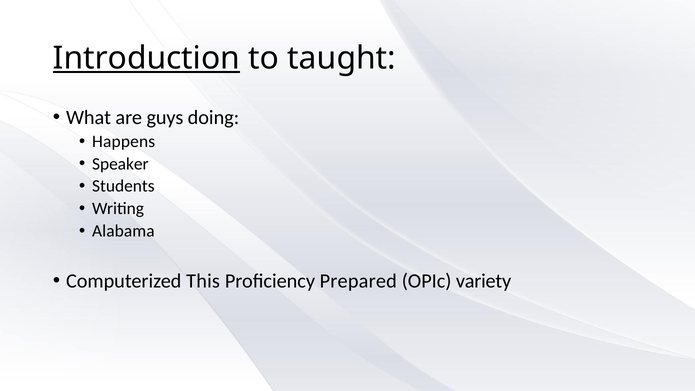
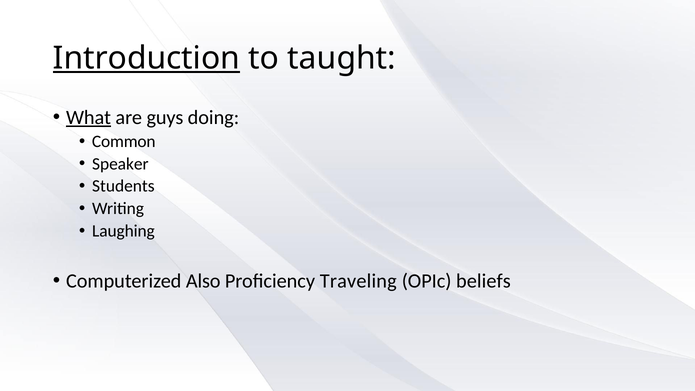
What underline: none -> present
Happens: Happens -> Common
Alabama: Alabama -> Laughing
This: This -> Also
Prepared: Prepared -> Traveling
variety: variety -> beliefs
